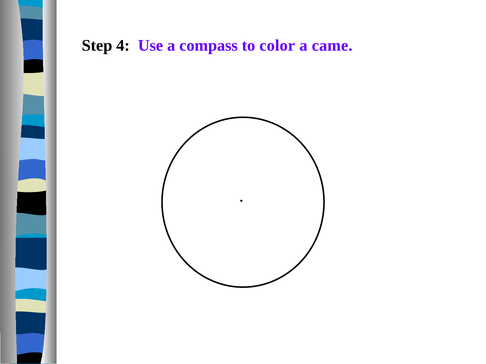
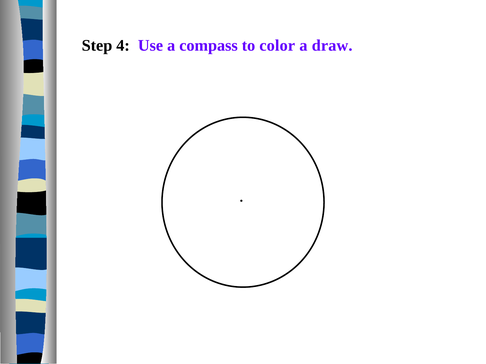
came: came -> draw
